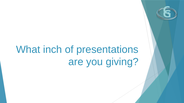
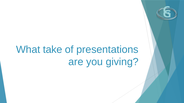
inch: inch -> take
